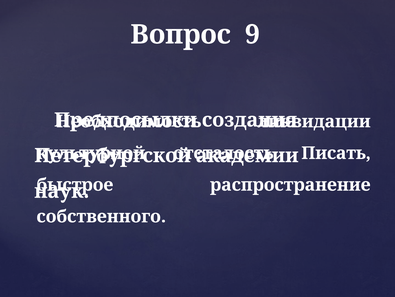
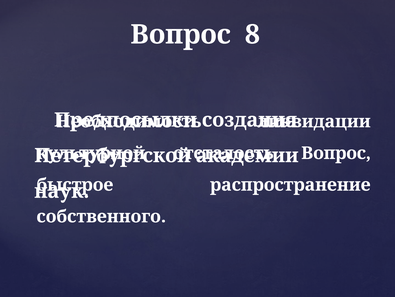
9: 9 -> 8
Писать at (336, 153): Писать -> Вопрос
